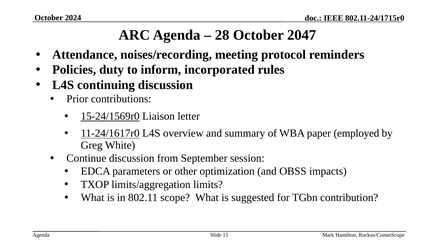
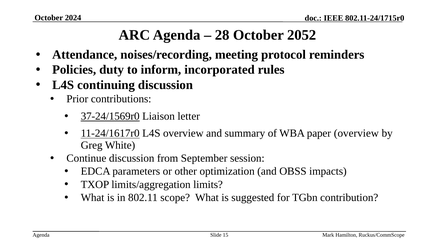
2047: 2047 -> 2052
15-24/1569r0: 15-24/1569r0 -> 37-24/1569r0
paper employed: employed -> overview
